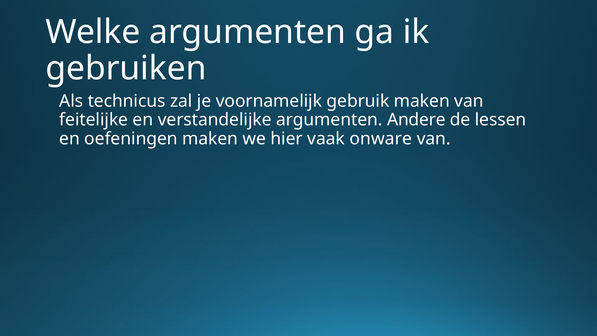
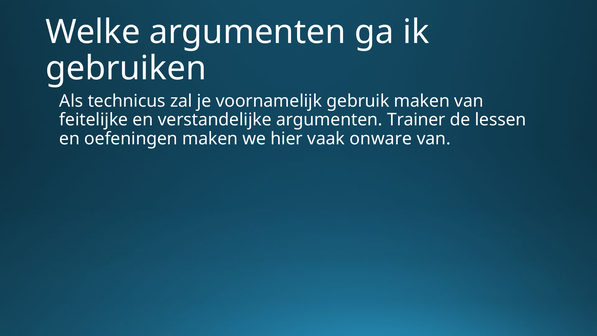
Andere: Andere -> Trainer
